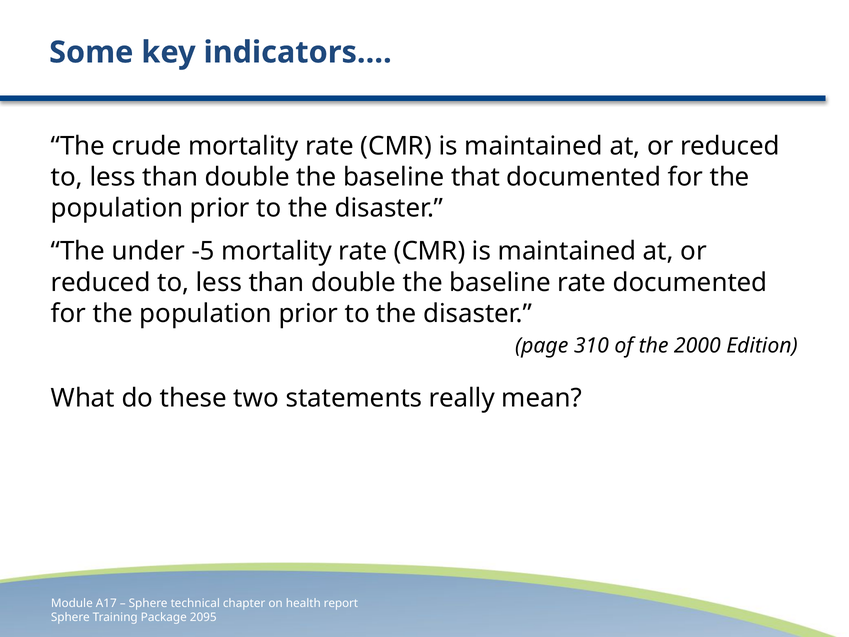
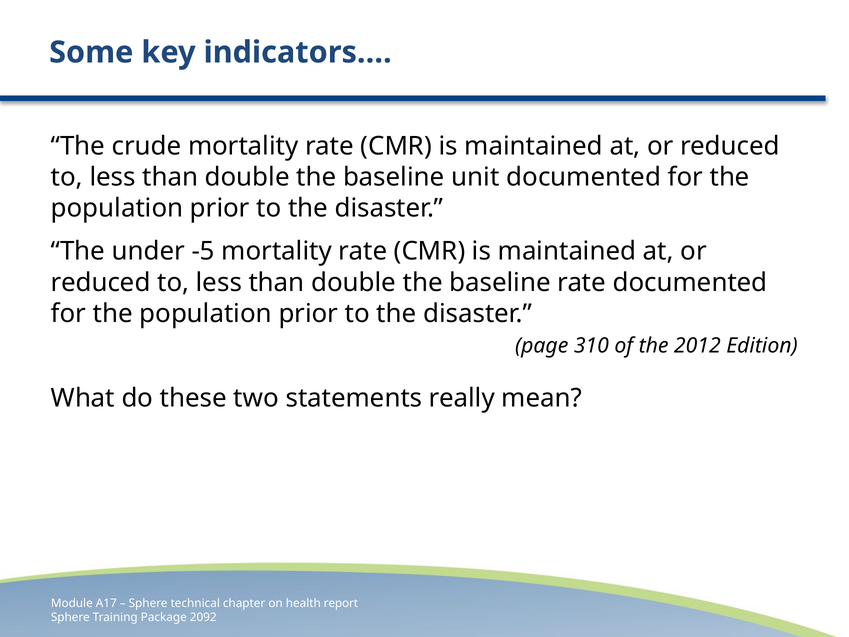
that: that -> unit
2000: 2000 -> 2012
2095: 2095 -> 2092
